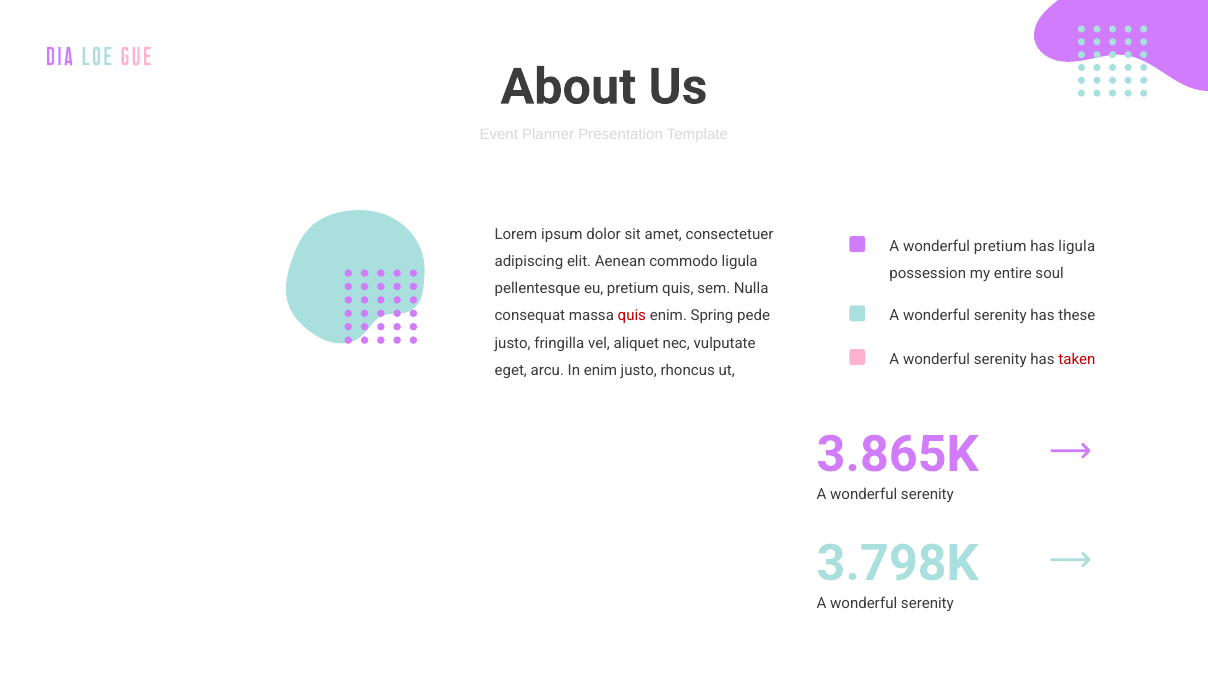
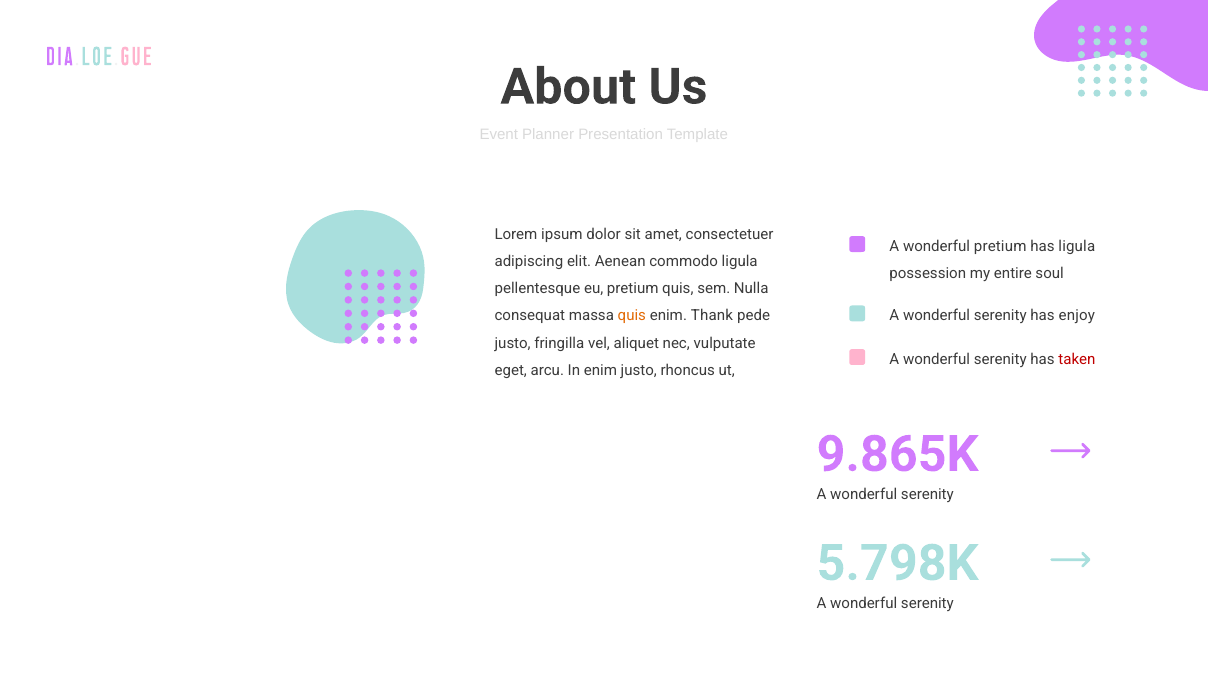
quis at (632, 316) colour: red -> orange
Spring: Spring -> Thank
these: these -> enjoy
3.865K: 3.865K -> 9.865K
3.798K: 3.798K -> 5.798K
